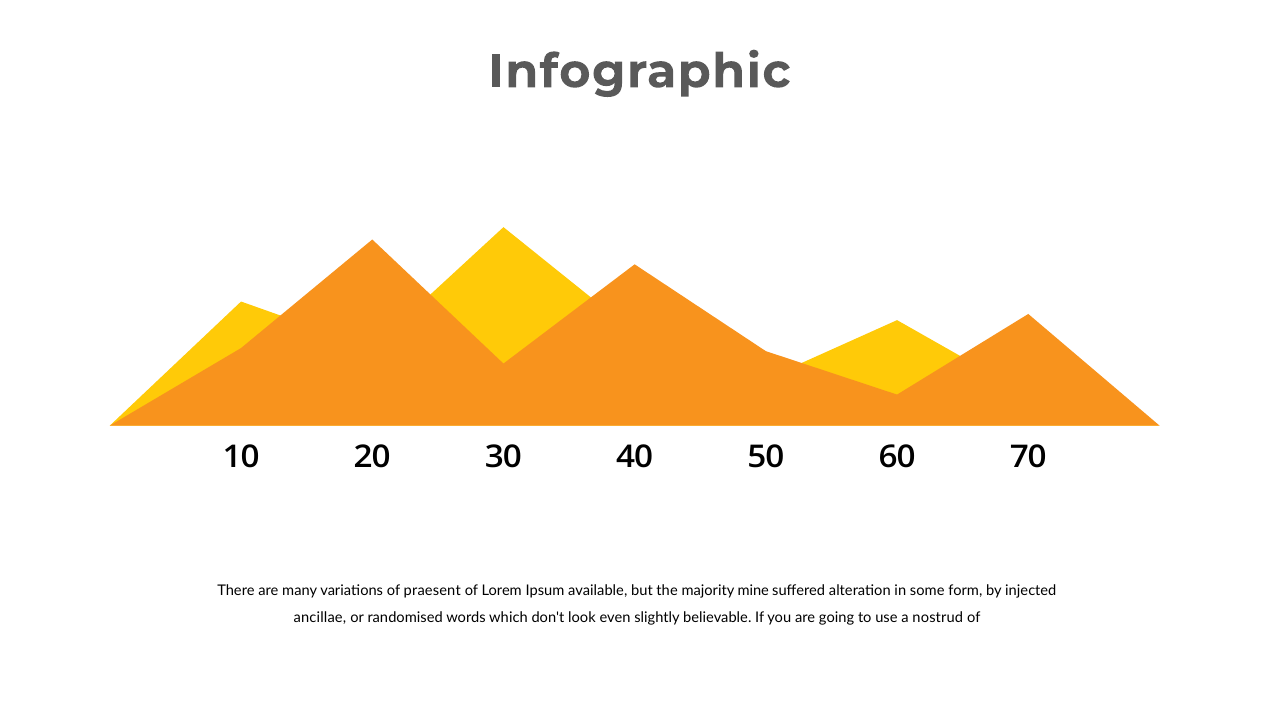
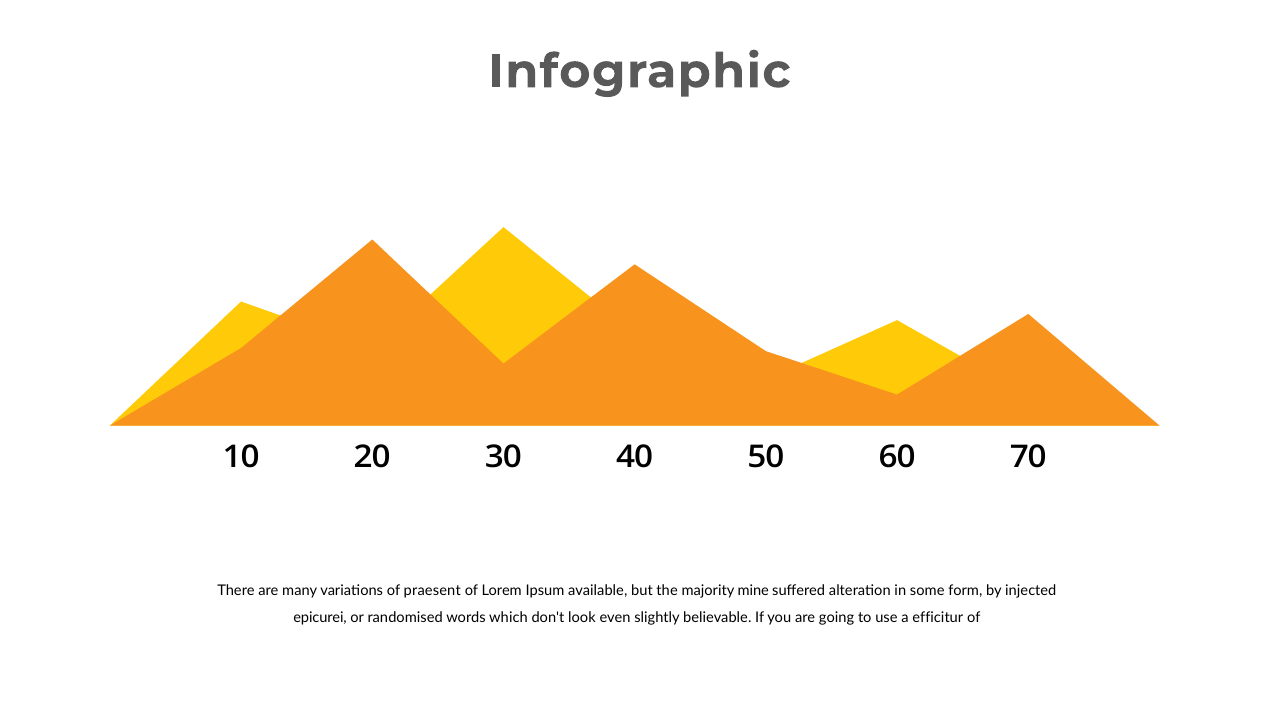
ancillae: ancillae -> epicurei
nostrud: nostrud -> efficitur
